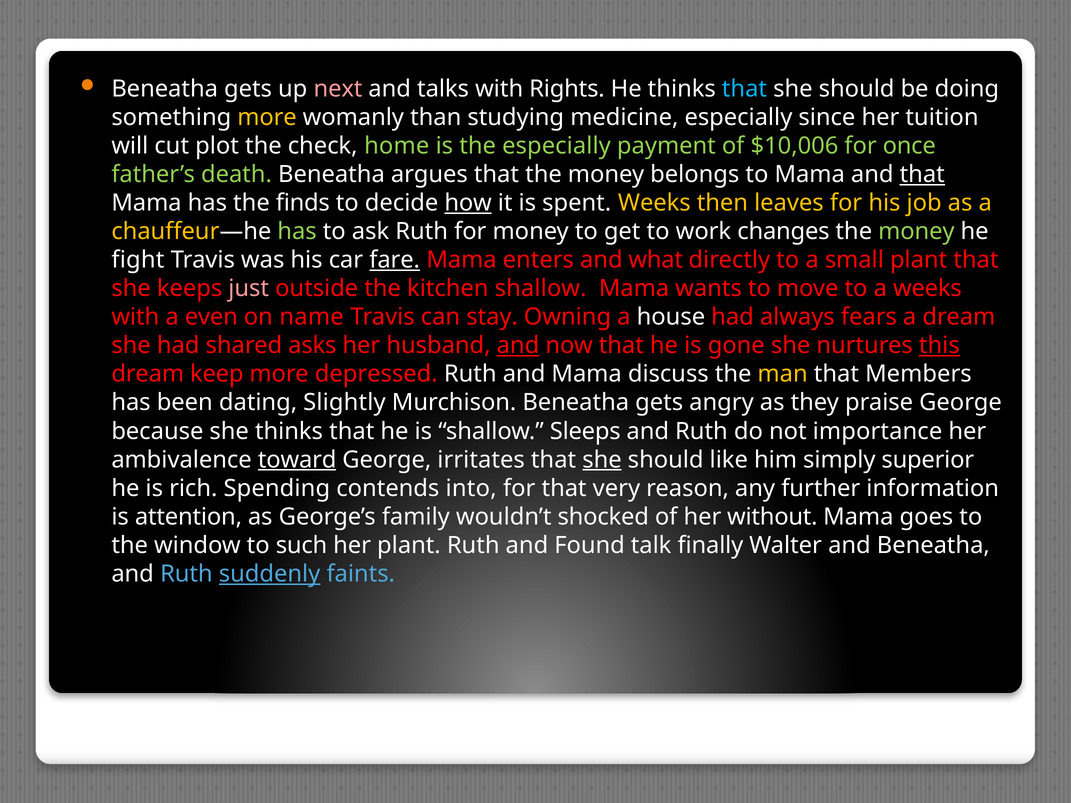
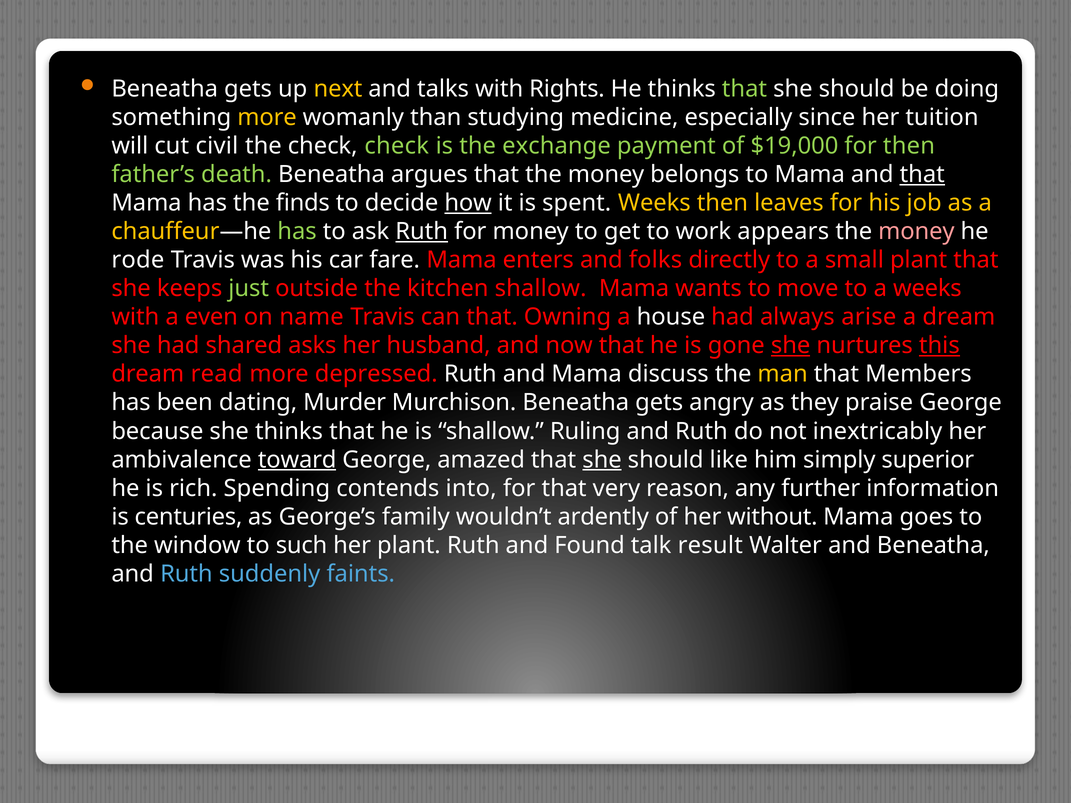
next colour: pink -> yellow
that at (744, 89) colour: light blue -> light green
plot: plot -> civil
check home: home -> check
the especially: especially -> exchange
$10,006: $10,006 -> $19,000
for once: once -> then
Ruth at (422, 231) underline: none -> present
changes: changes -> appears
money at (916, 231) colour: light green -> pink
fight: fight -> rode
fare underline: present -> none
what: what -> folks
just colour: pink -> light green
can stay: stay -> that
fears: fears -> arise
and at (518, 346) underline: present -> none
she at (791, 346) underline: none -> present
keep: keep -> read
Slightly: Slightly -> Murder
Sleeps: Sleeps -> Ruling
importance: importance -> inextricably
irritates: irritates -> amazed
attention: attention -> centuries
shocked: shocked -> ardently
finally: finally -> result
suddenly underline: present -> none
